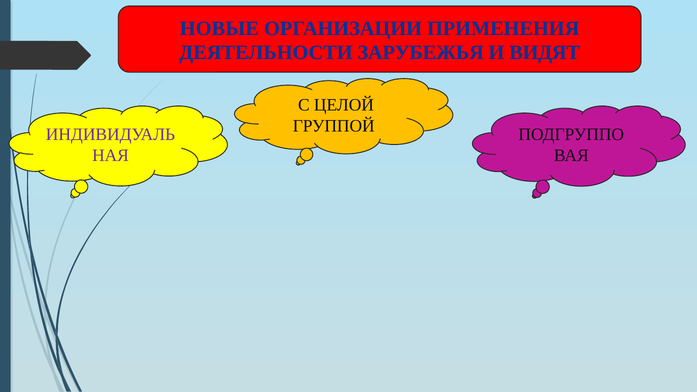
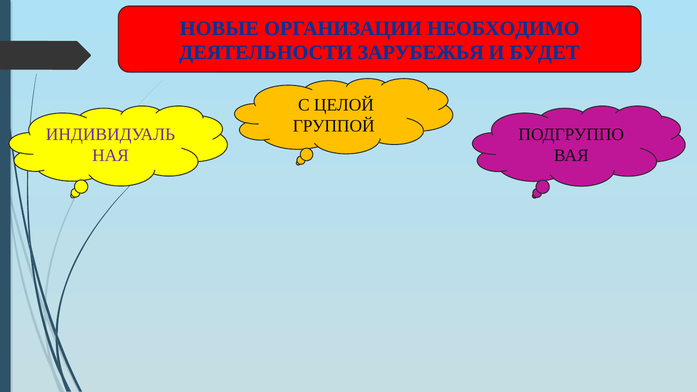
ПРИМЕНЕНИЯ: ПРИМЕНЕНИЯ -> НЕОБХОДИМО
ВИДЯТ: ВИДЯТ -> БУДЕТ
